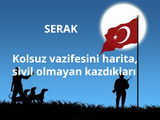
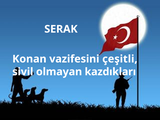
Kolsuz: Kolsuz -> Konan
harita: harita -> çeşitli
